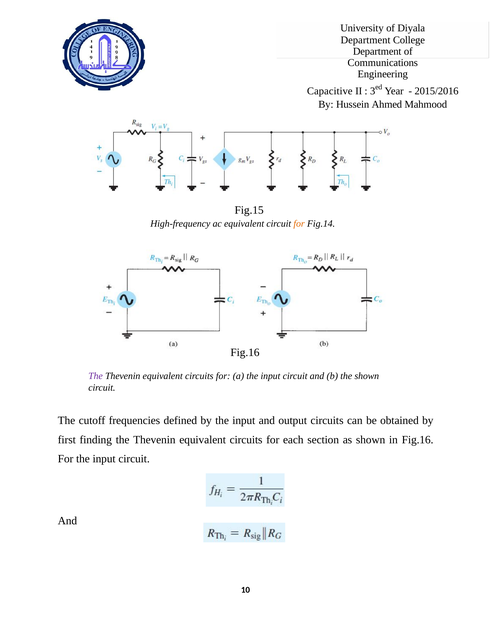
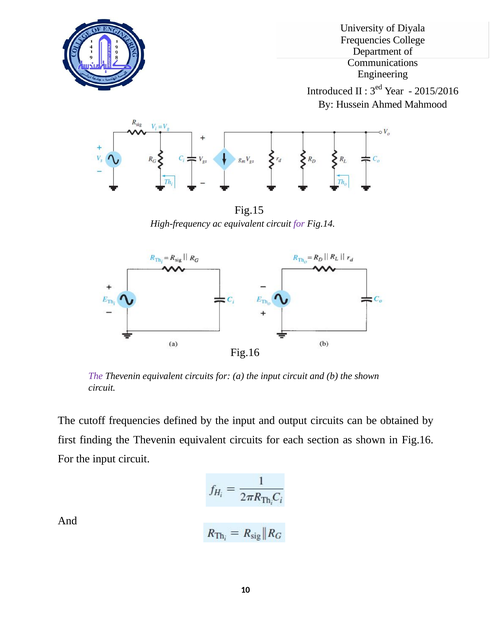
Department at (365, 40): Department -> Frequencies
Capacitive: Capacitive -> Introduced
for at (299, 224) colour: orange -> purple
